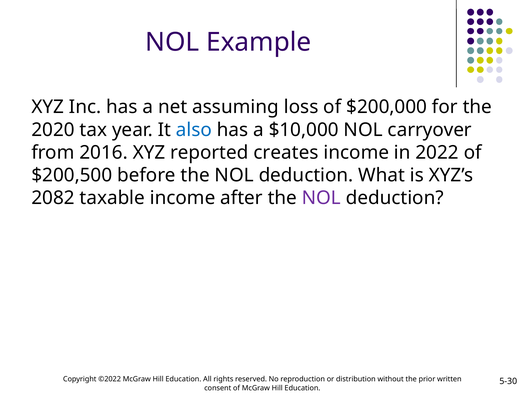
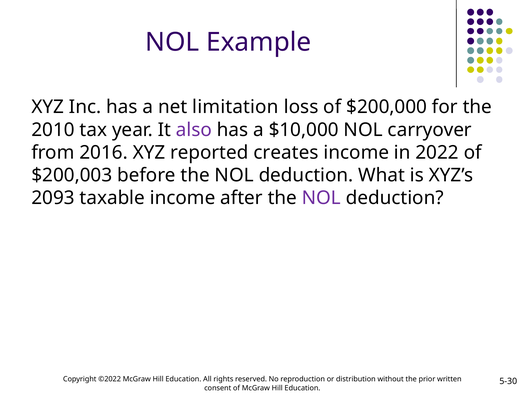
assuming: assuming -> limitation
2020: 2020 -> 2010
also colour: blue -> purple
$200,500: $200,500 -> $200,003
2082: 2082 -> 2093
